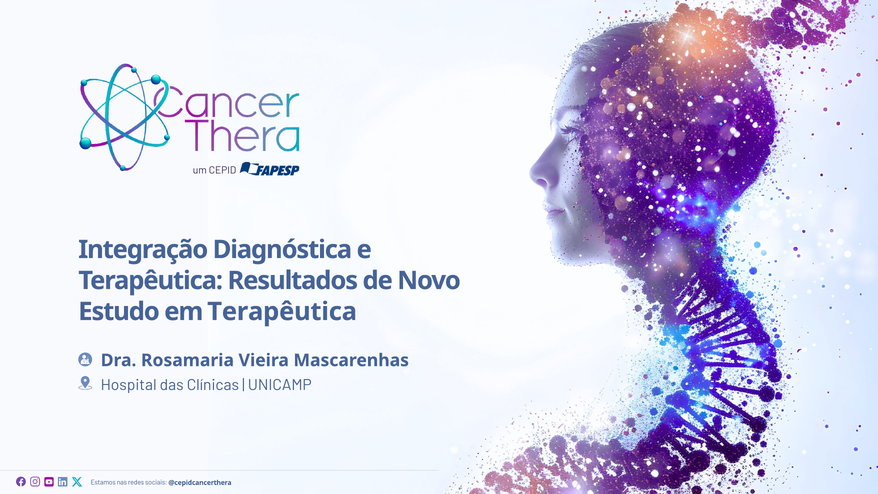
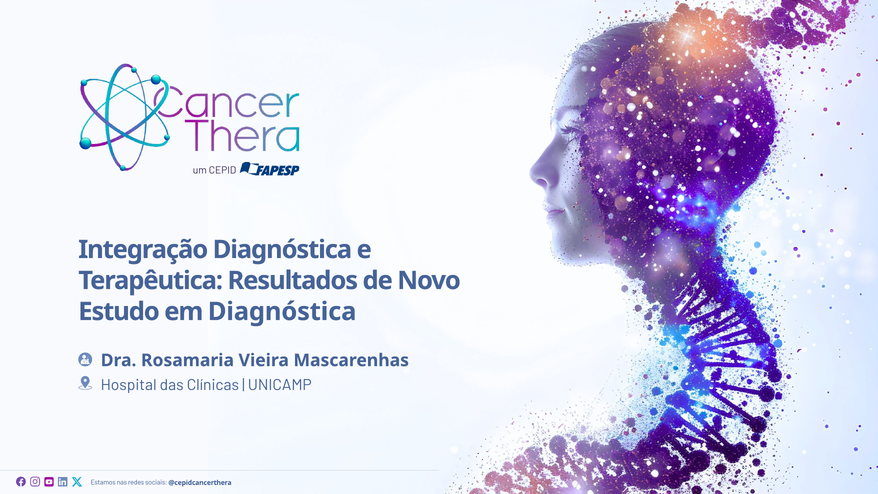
em Terapêutica: Terapêutica -> Diagnóstica
